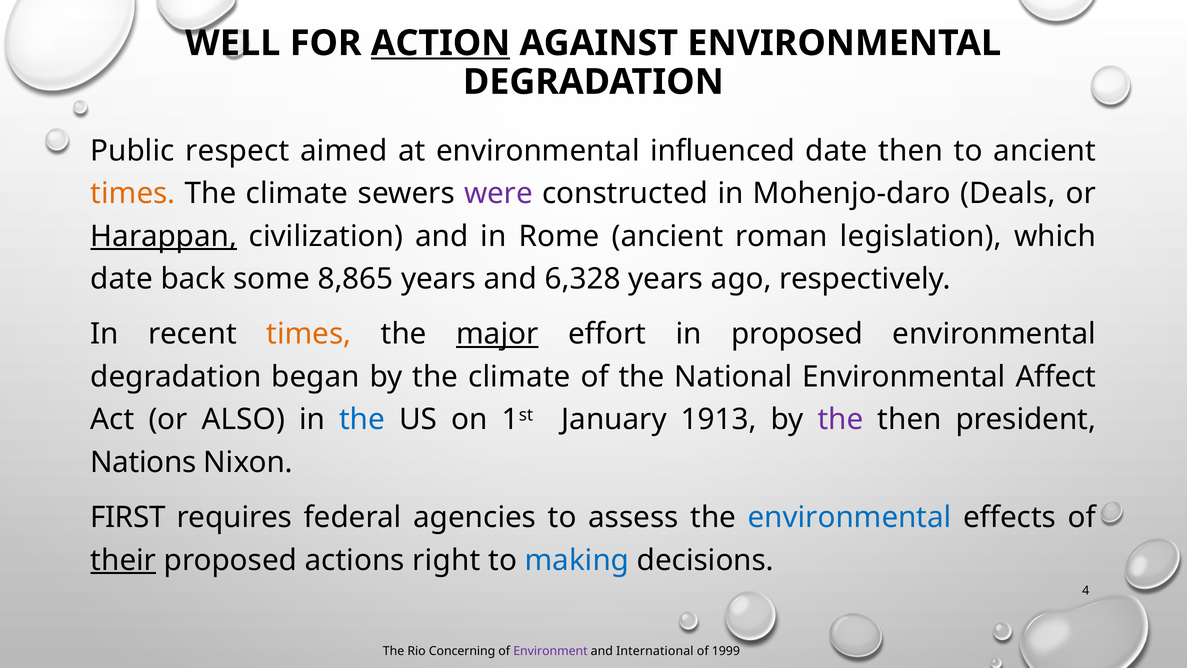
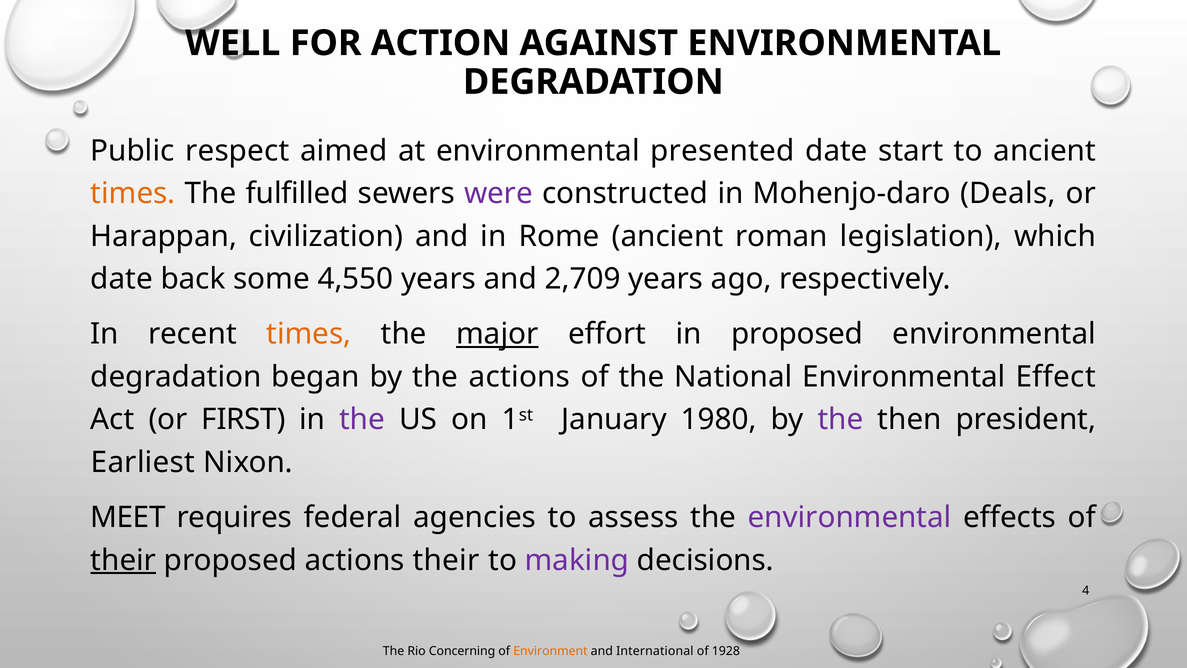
ACTION underline: present -> none
influenced: influenced -> presented
date then: then -> start
climate at (297, 193): climate -> fulfilled
Harappan underline: present -> none
8,865: 8,865 -> 4,550
6,328: 6,328 -> 2,709
by the climate: climate -> actions
Affect: Affect -> Effect
ALSO: ALSO -> FIRST
the at (362, 419) colour: blue -> purple
1913: 1913 -> 1980
Nations: Nations -> Earliest
FIRST: FIRST -> MEET
environmental at (850, 517) colour: blue -> purple
actions right: right -> their
making colour: blue -> purple
Environment colour: purple -> orange
1999: 1999 -> 1928
